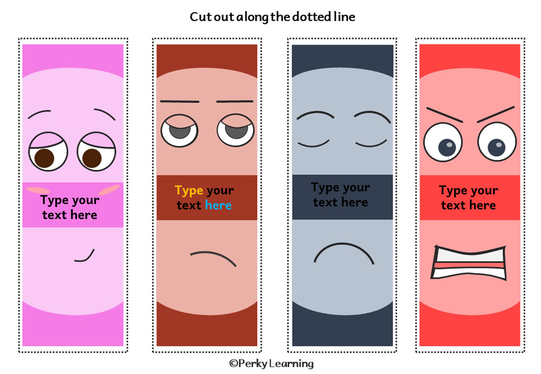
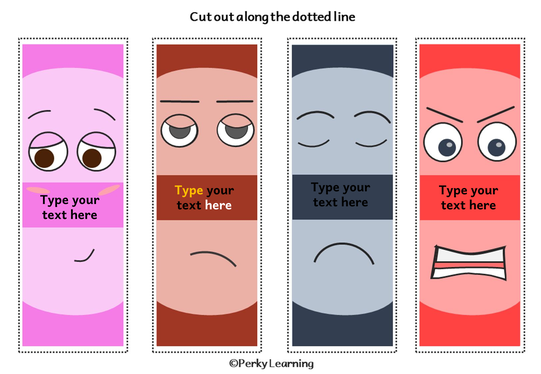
here at (218, 206) colour: light blue -> white
